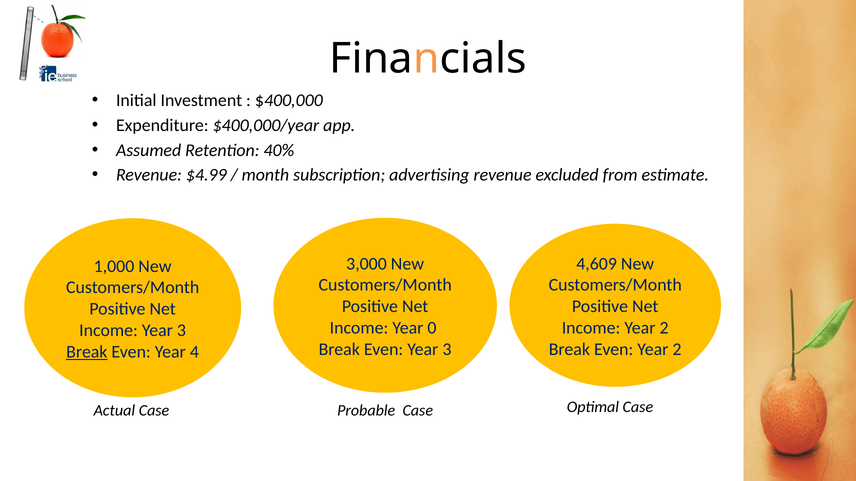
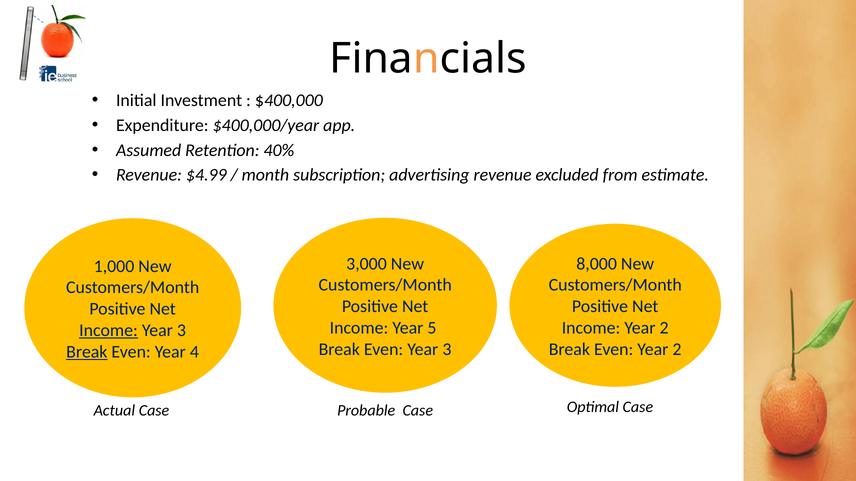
4,609: 4,609 -> 8,000
0: 0 -> 5
Income at (109, 331) underline: none -> present
